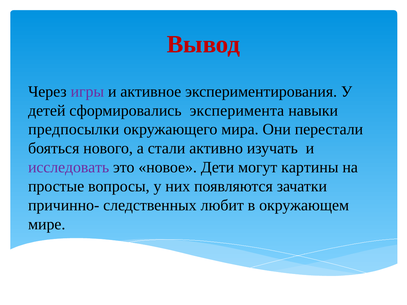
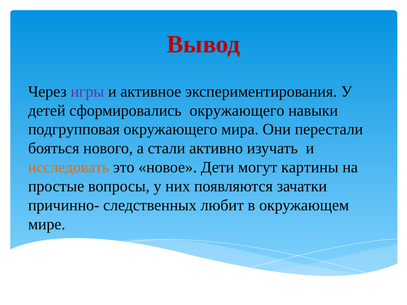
сформировались эксперимента: эксперимента -> окружающего
предпосылки: предпосылки -> подгрупповая
исследовать colour: purple -> orange
